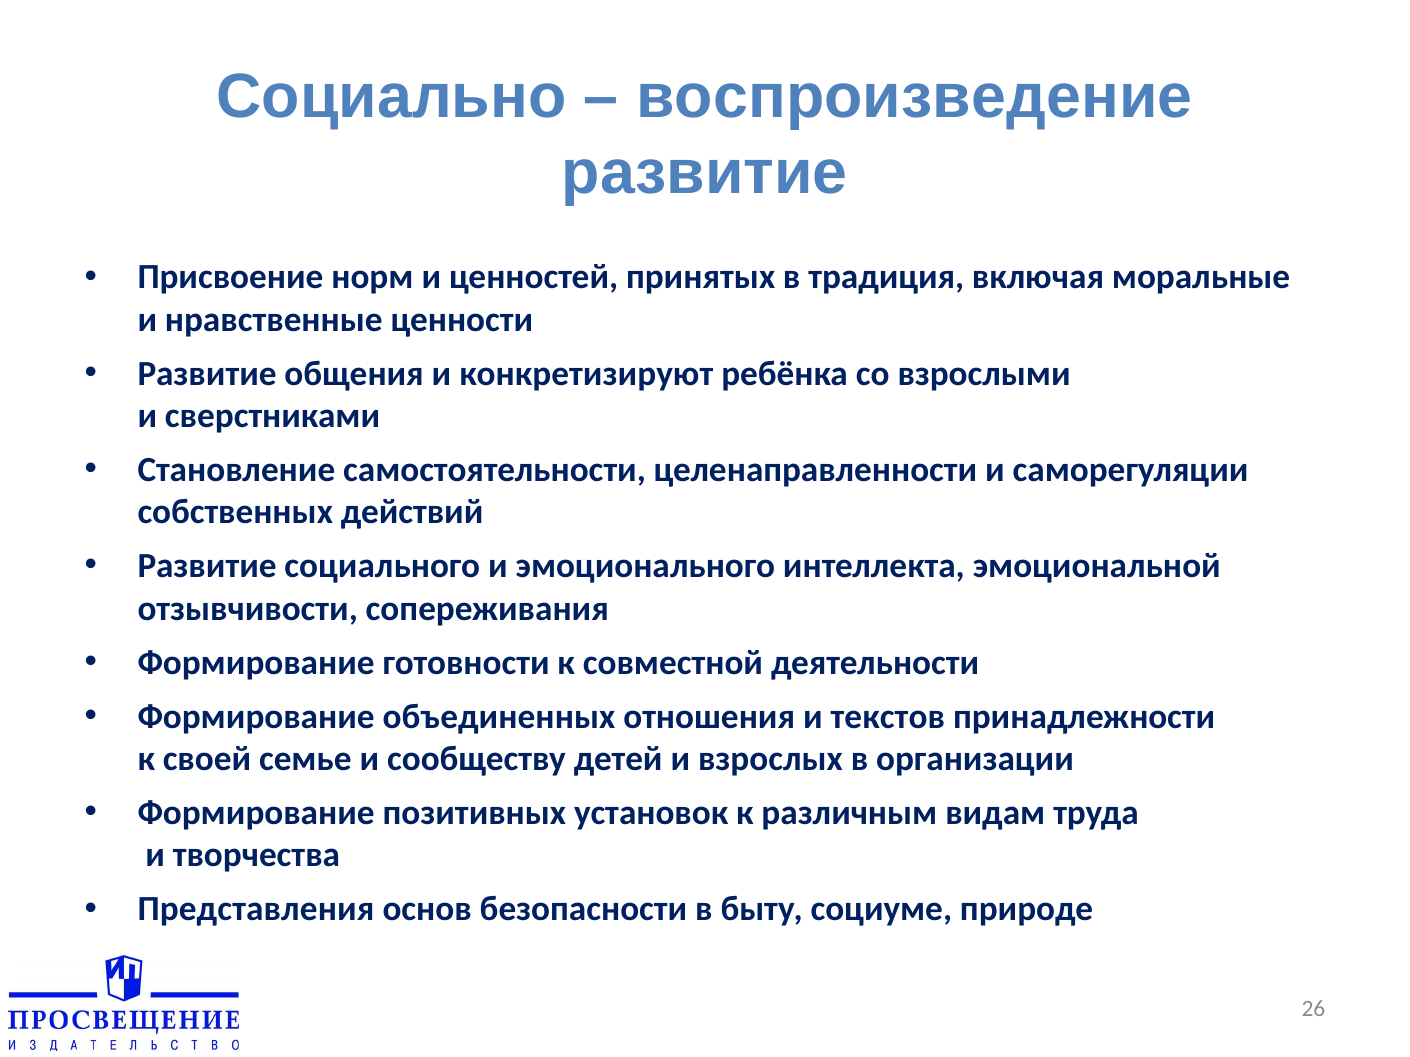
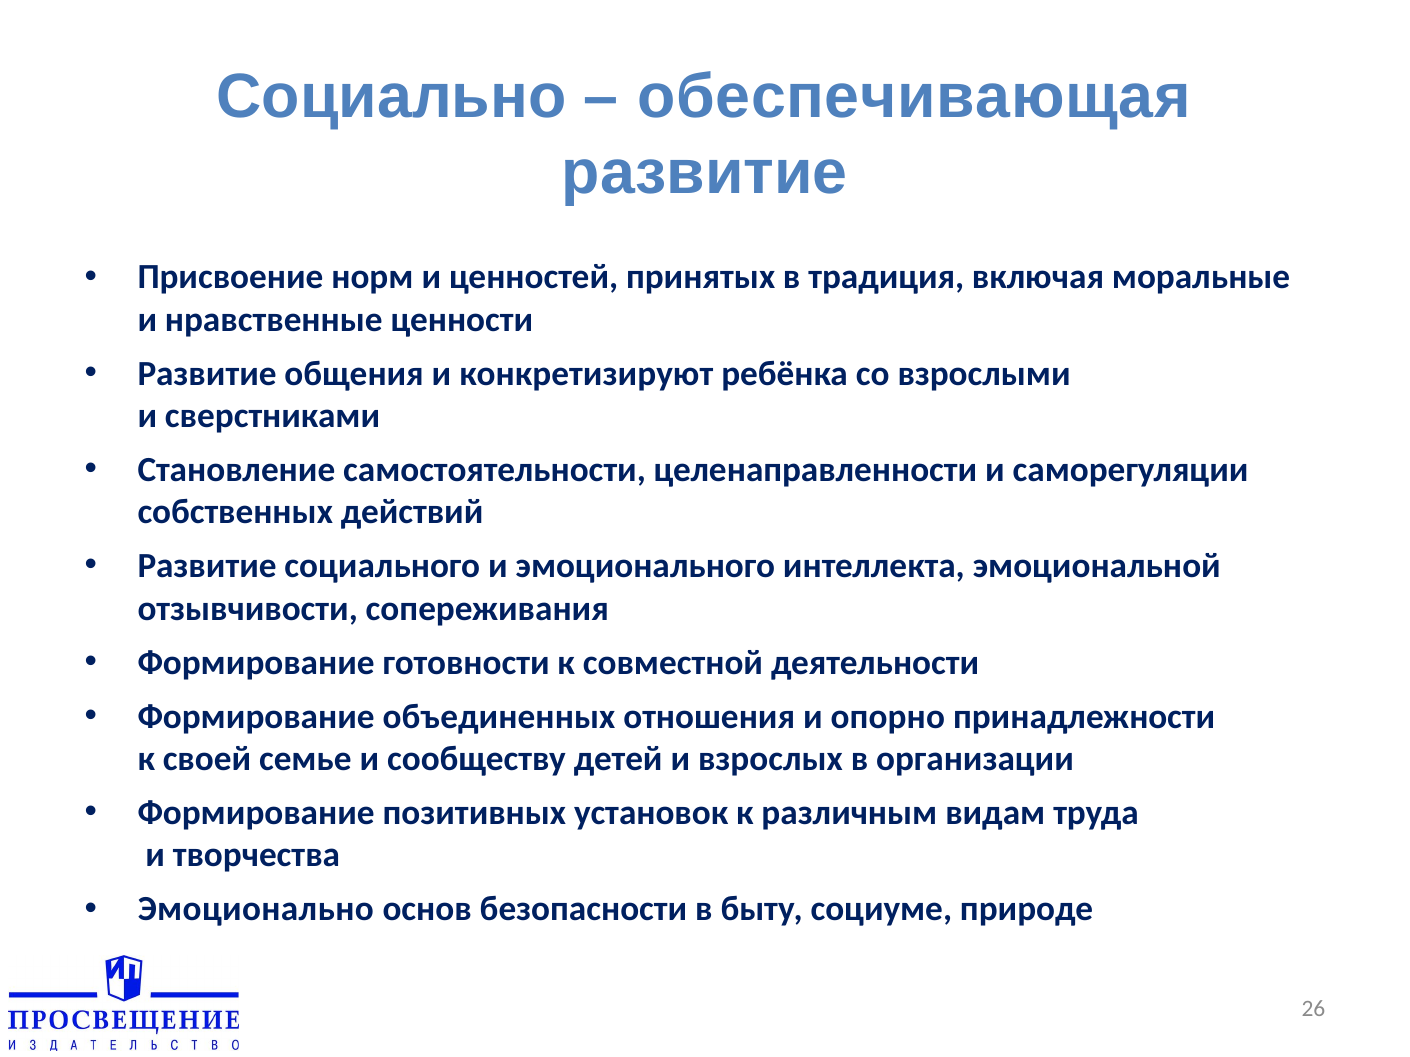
воспроизведение: воспроизведение -> обеспечивающая
текстов: текстов -> опорно
Представления: Представления -> Эмоционально
